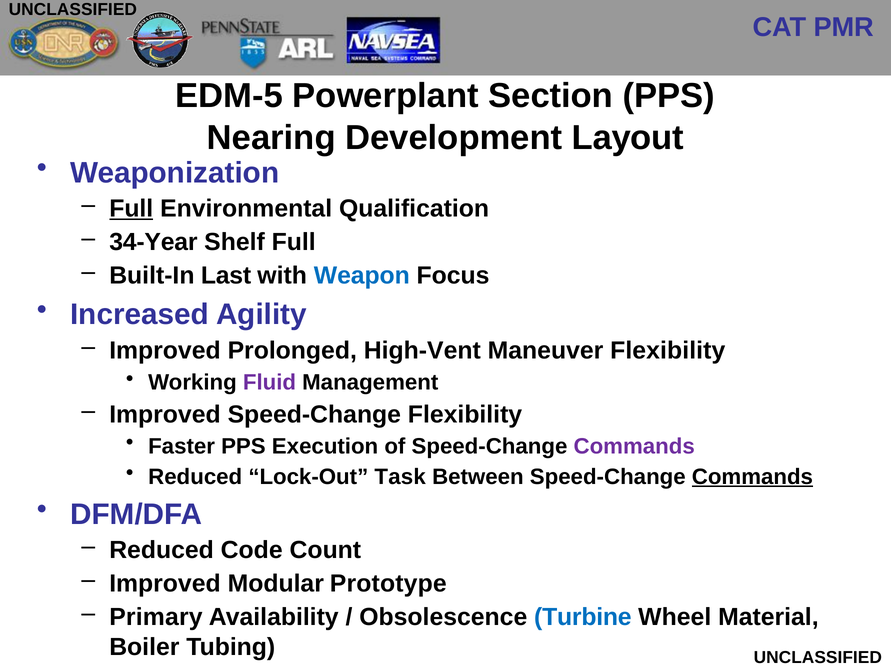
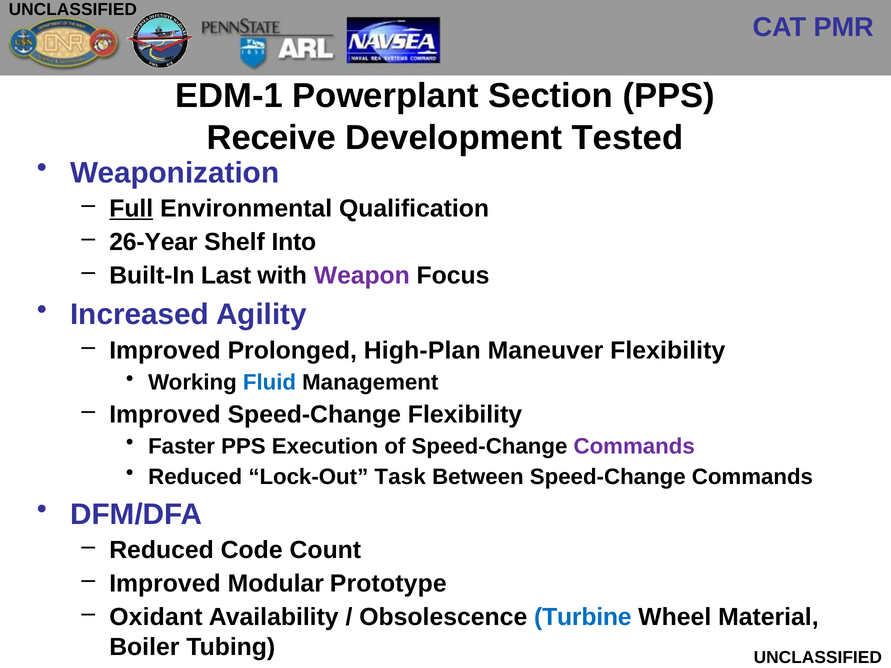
EDM-5: EDM-5 -> EDM-1
Nearing: Nearing -> Receive
Layout: Layout -> Tested
34-Year: 34-Year -> 26-Year
Shelf Full: Full -> Into
Weapon colour: blue -> purple
High-Vent: High-Vent -> High-Plan
Fluid colour: purple -> blue
Commands at (752, 477) underline: present -> none
Primary: Primary -> Oxidant
